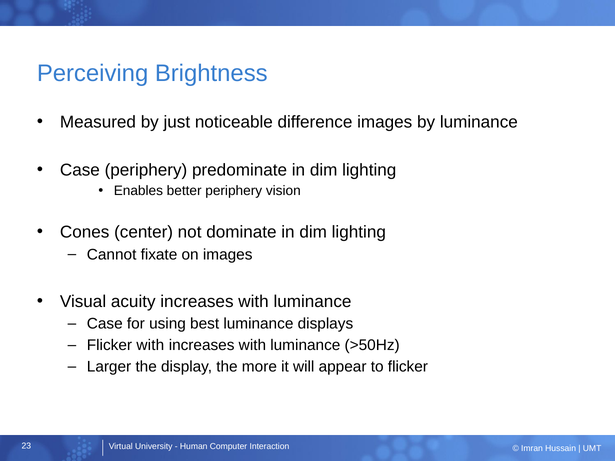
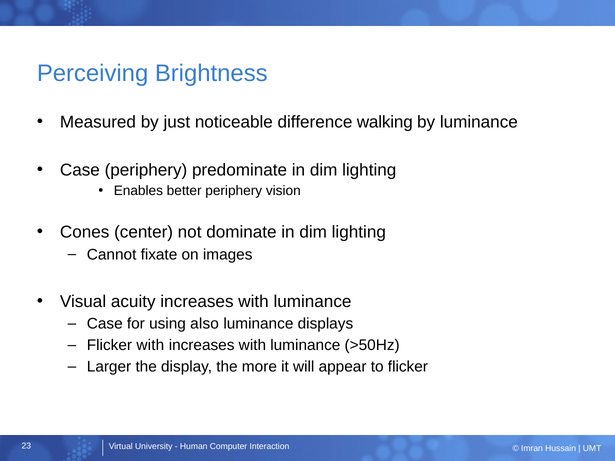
difference images: images -> walking
best: best -> also
